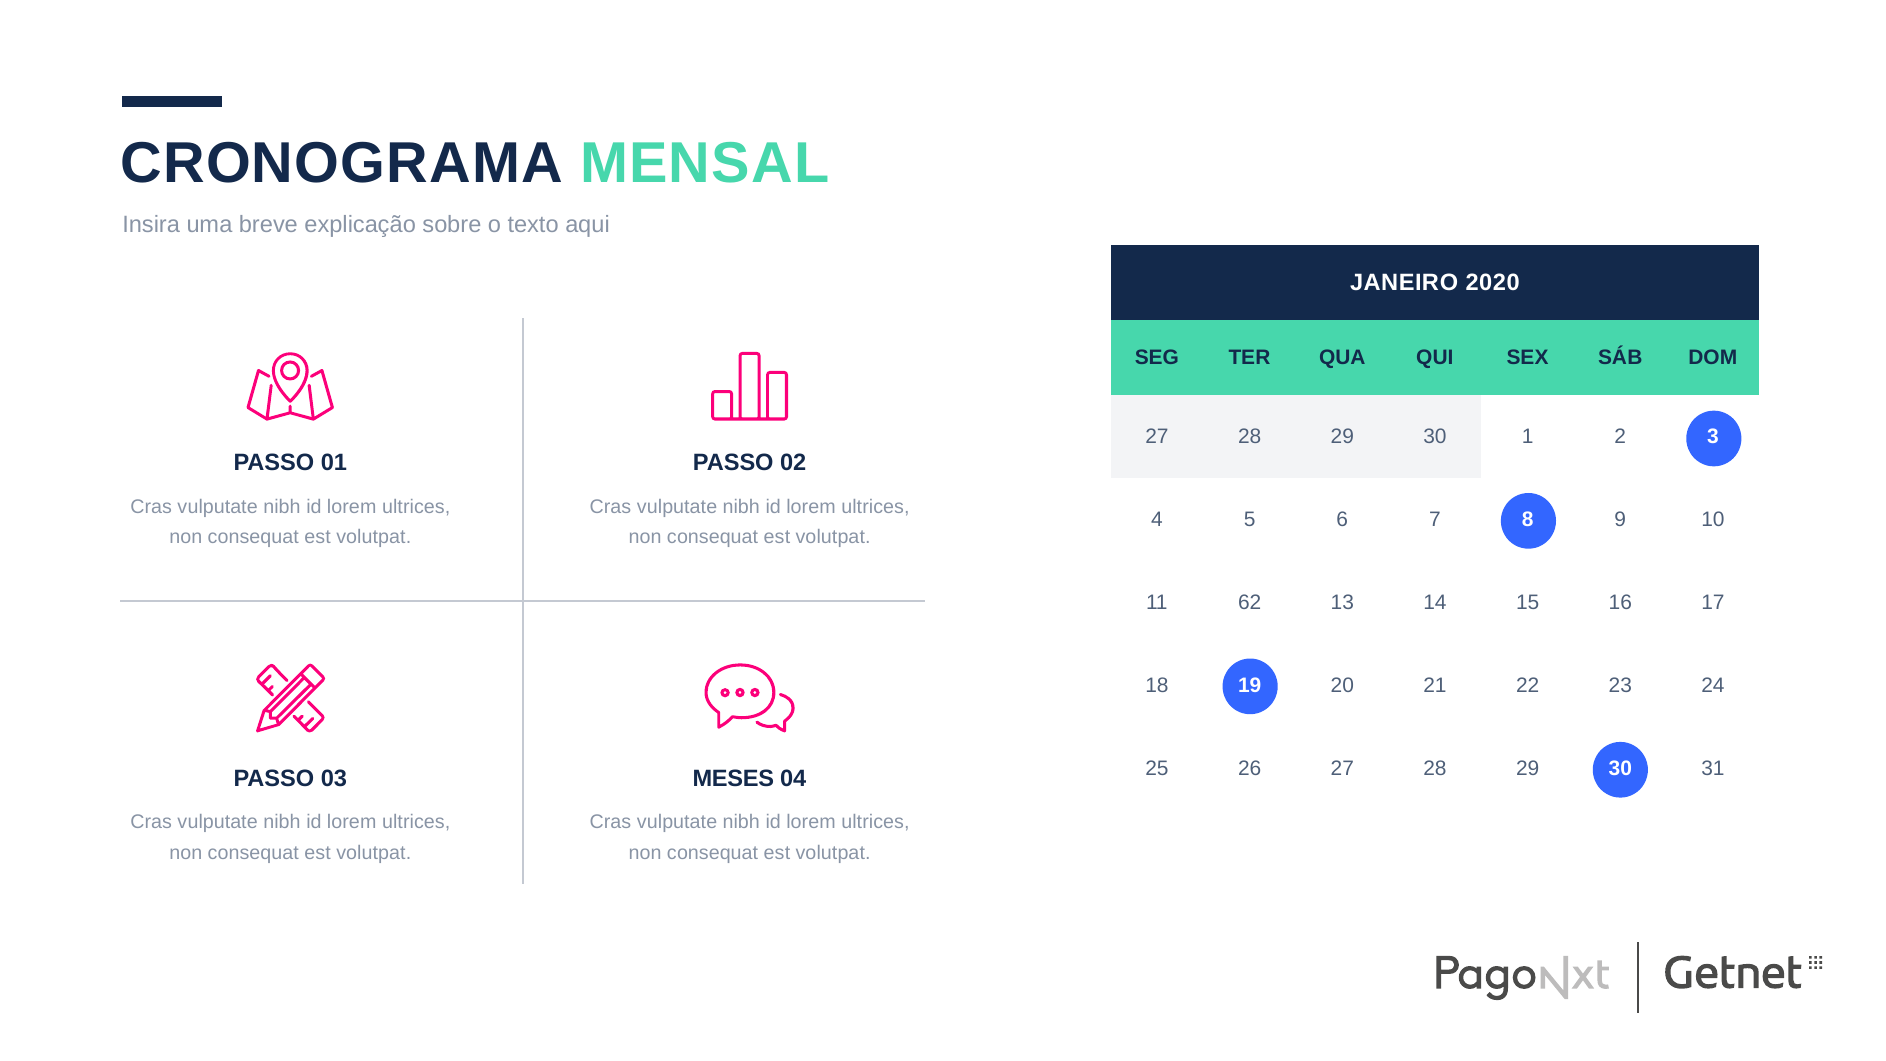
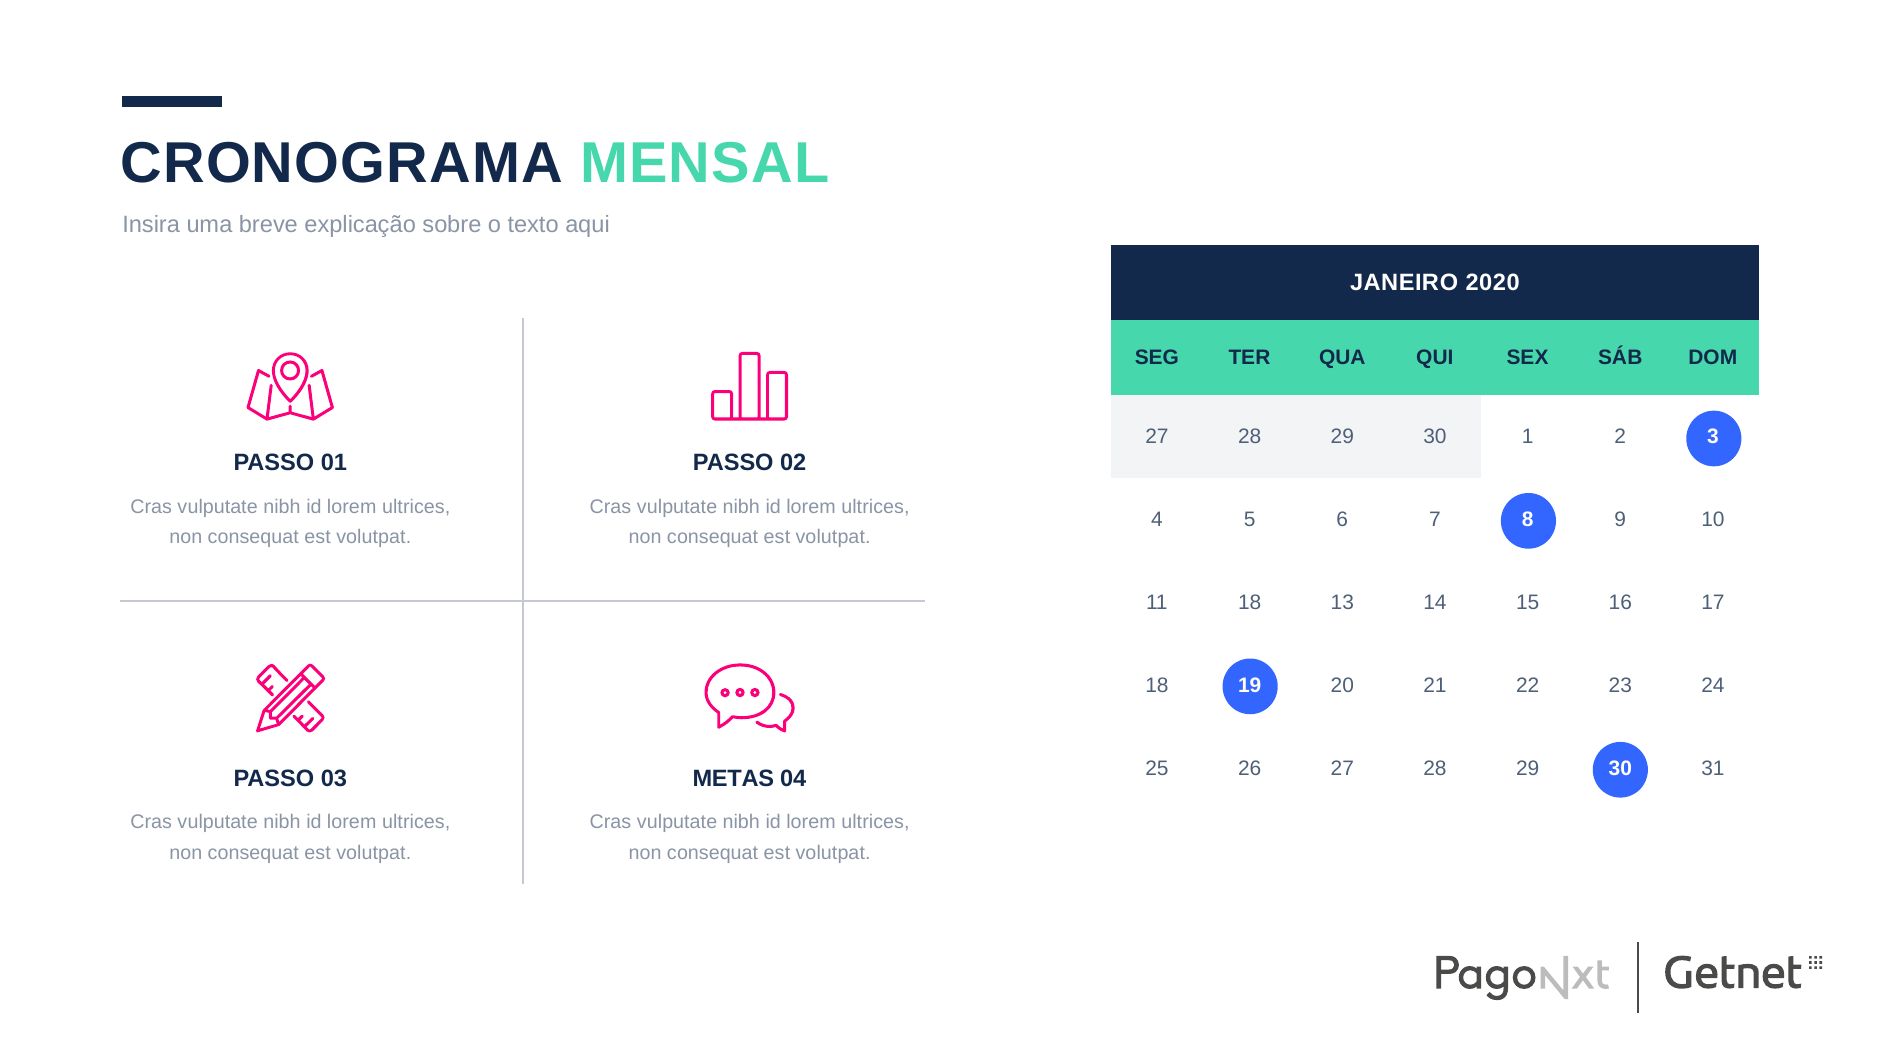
11 62: 62 -> 18
MESES: MESES -> METAS
